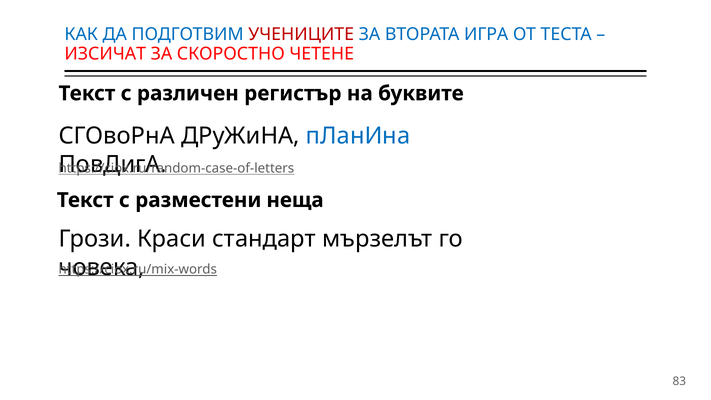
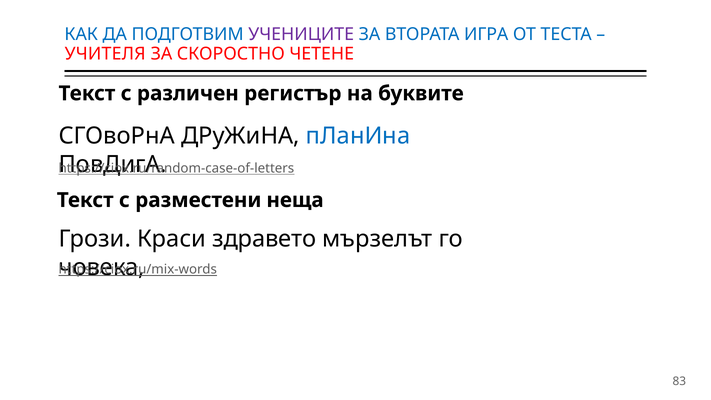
УЧЕНИЦИТЕ colour: red -> purple
ИЗСИЧАТ: ИЗСИЧАТ -> УЧИТЕЛЯ
стандарт: стандарт -> здравето
